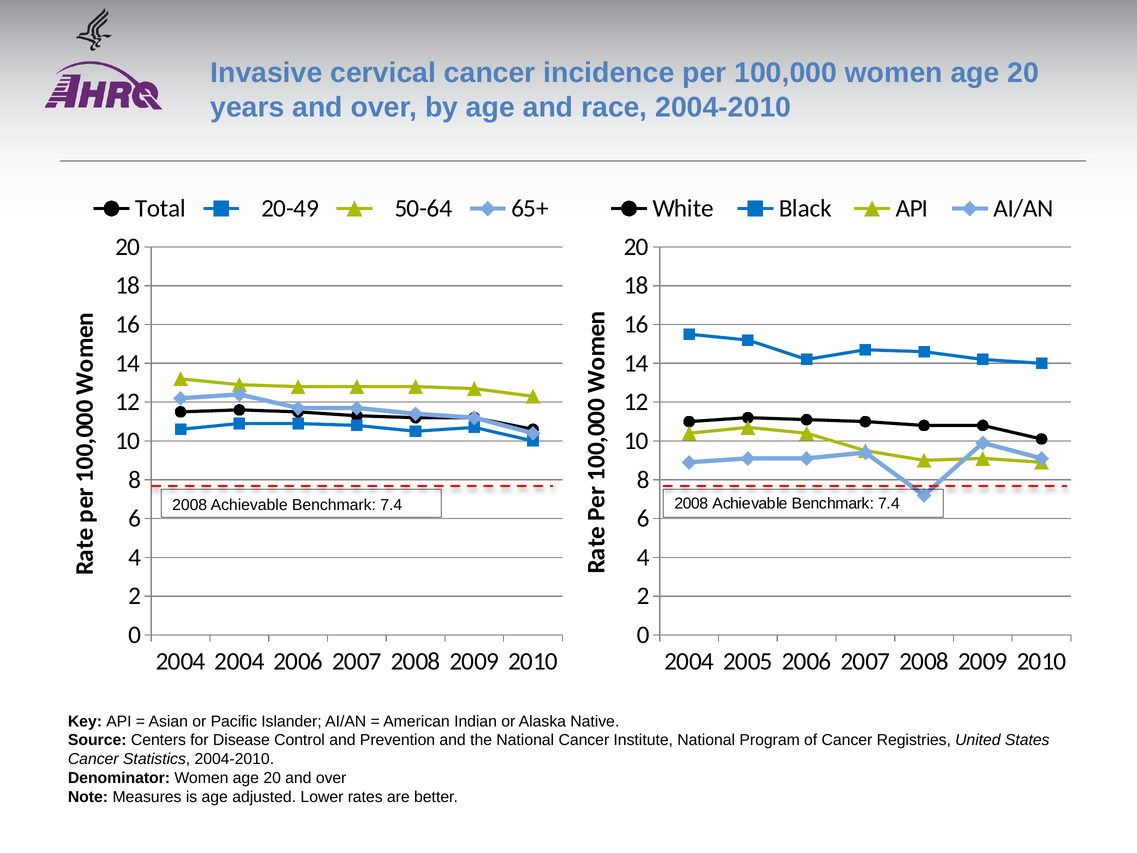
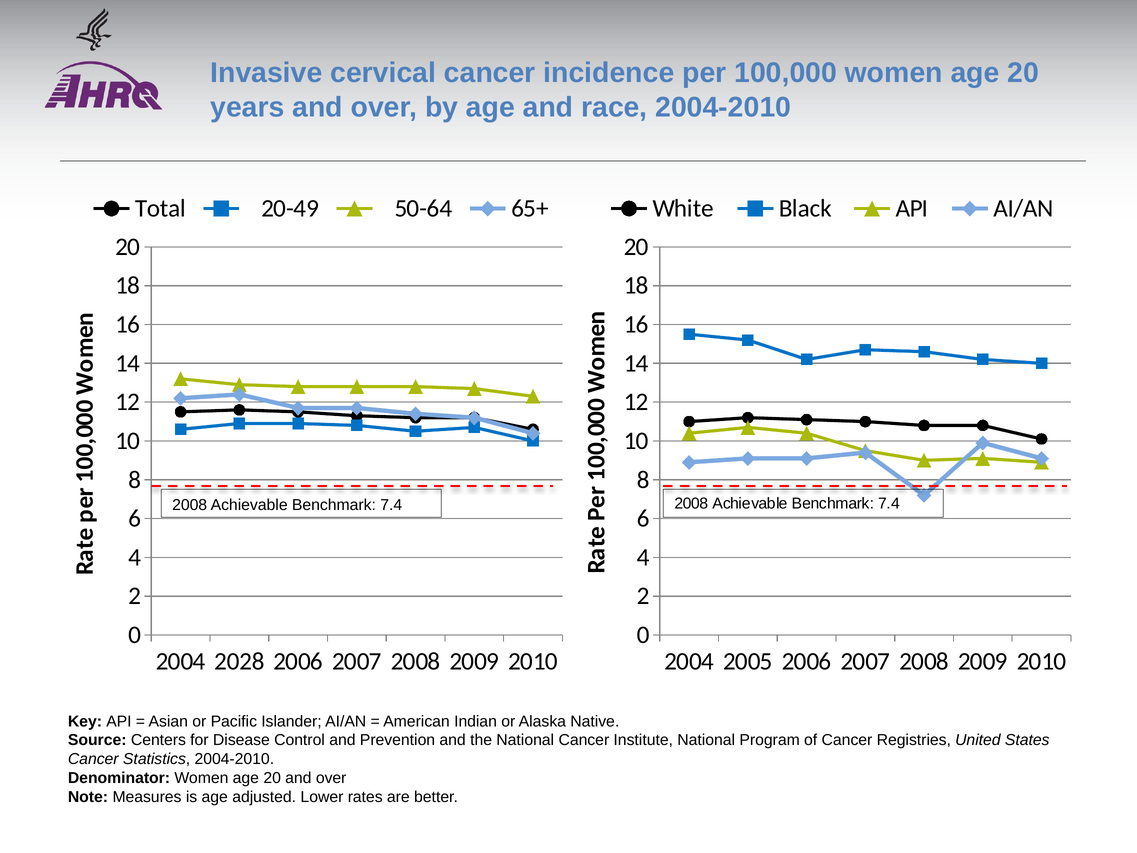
2004 2004: 2004 -> 2028
